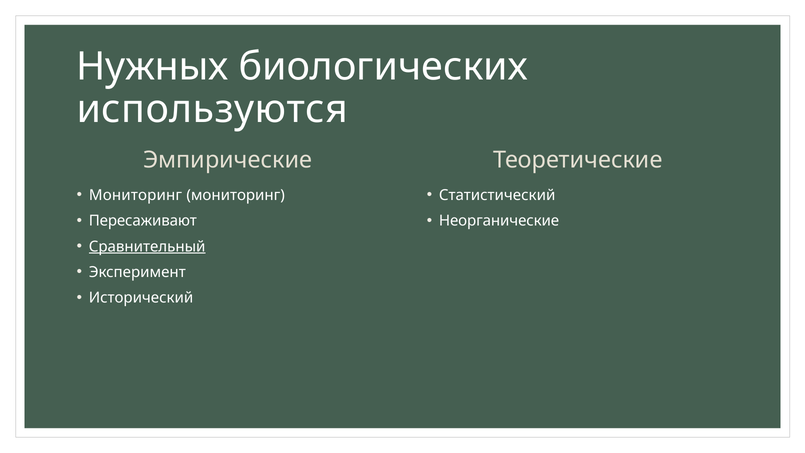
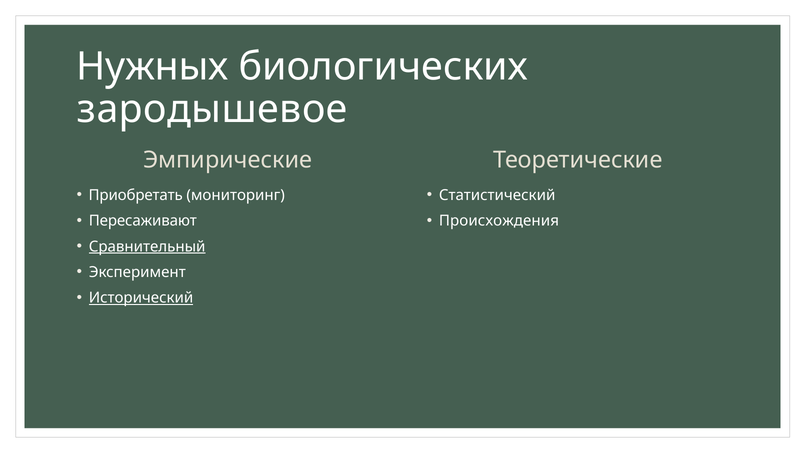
используются: используются -> зародышевое
Мониторинг at (136, 195): Мониторинг -> Приобретать
Неорганические: Неорганические -> Происхождения
Исторический underline: none -> present
